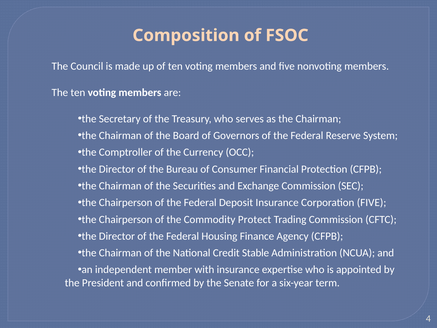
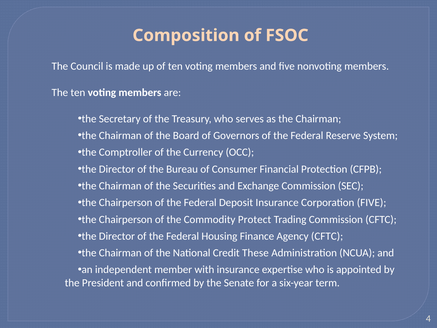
Agency CFPB: CFPB -> CFTC
Stable: Stable -> These
